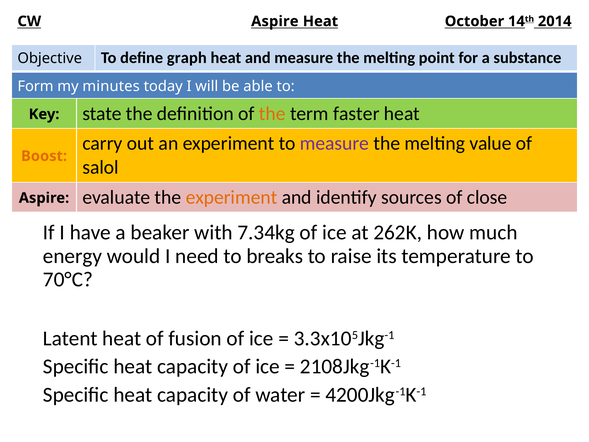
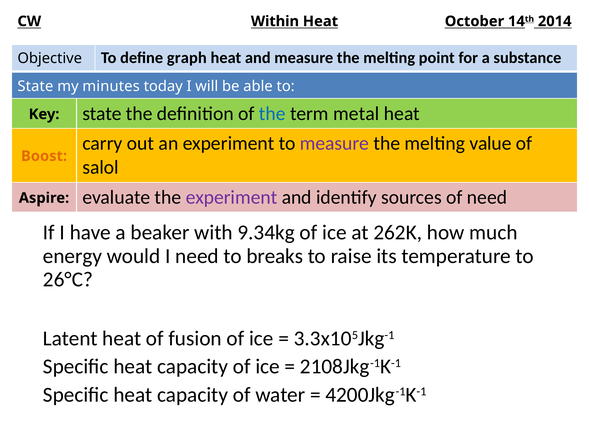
CW Aspire: Aspire -> Within
Form at (36, 86): Form -> State
the at (272, 113) colour: orange -> blue
faster: faster -> metal
experiment at (231, 197) colour: orange -> purple
of close: close -> need
7.34kg: 7.34kg -> 9.34kg
70°C: 70°C -> 26°C
